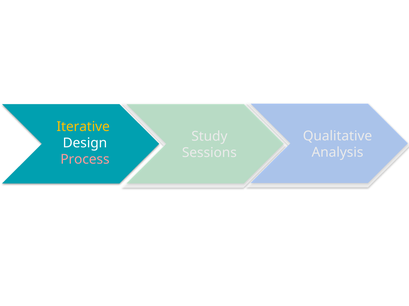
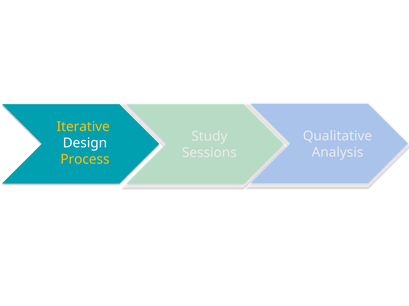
Process colour: pink -> yellow
